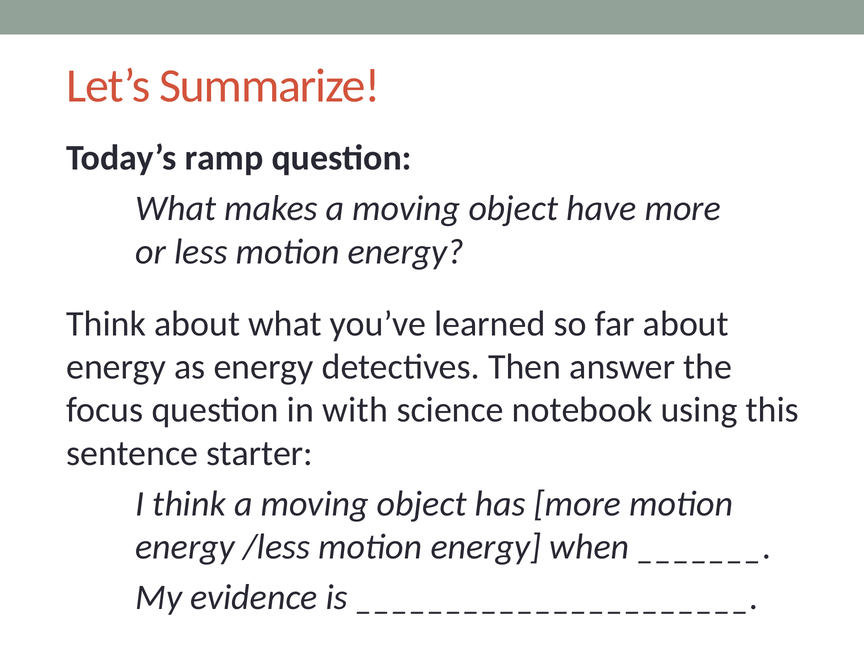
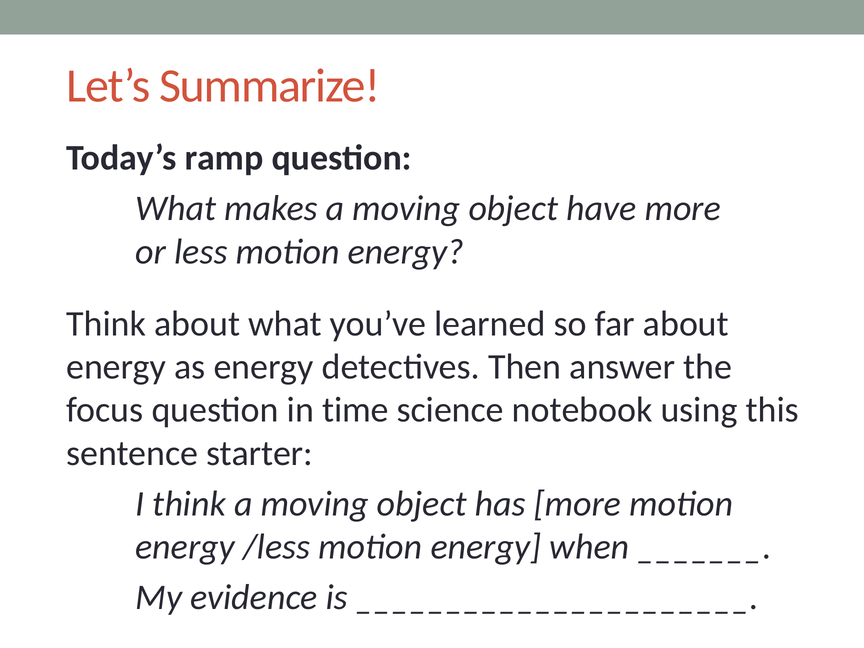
with: with -> time
